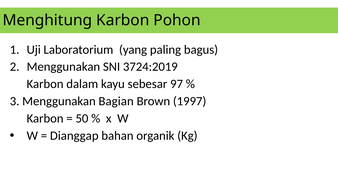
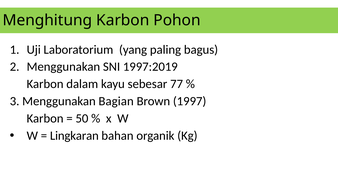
3724:2019: 3724:2019 -> 1997:2019
97: 97 -> 77
Dianggap: Dianggap -> Lingkaran
